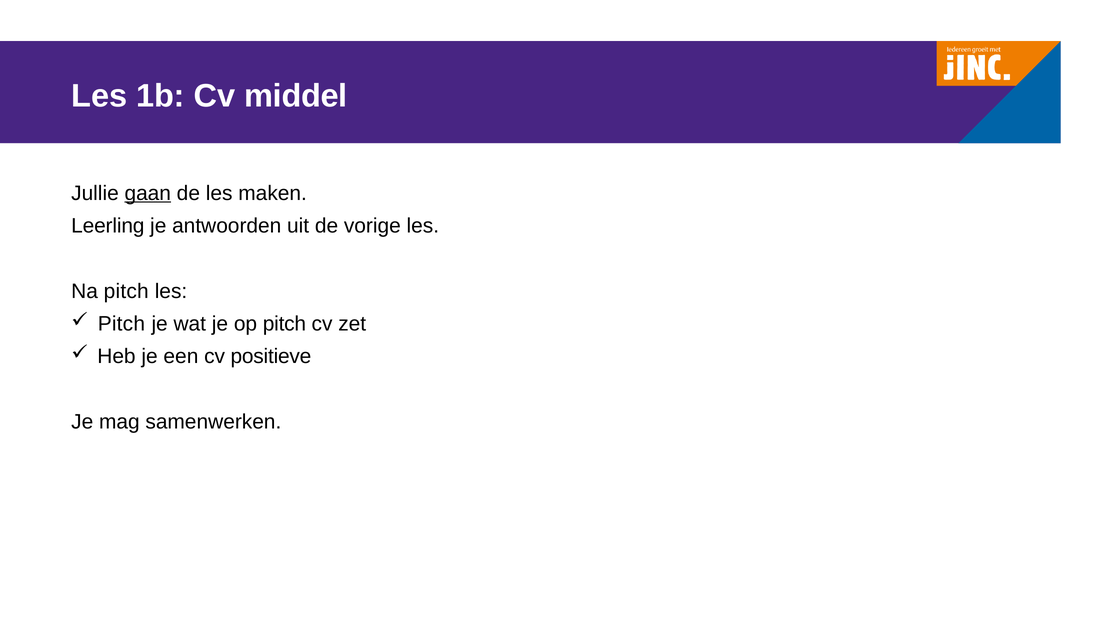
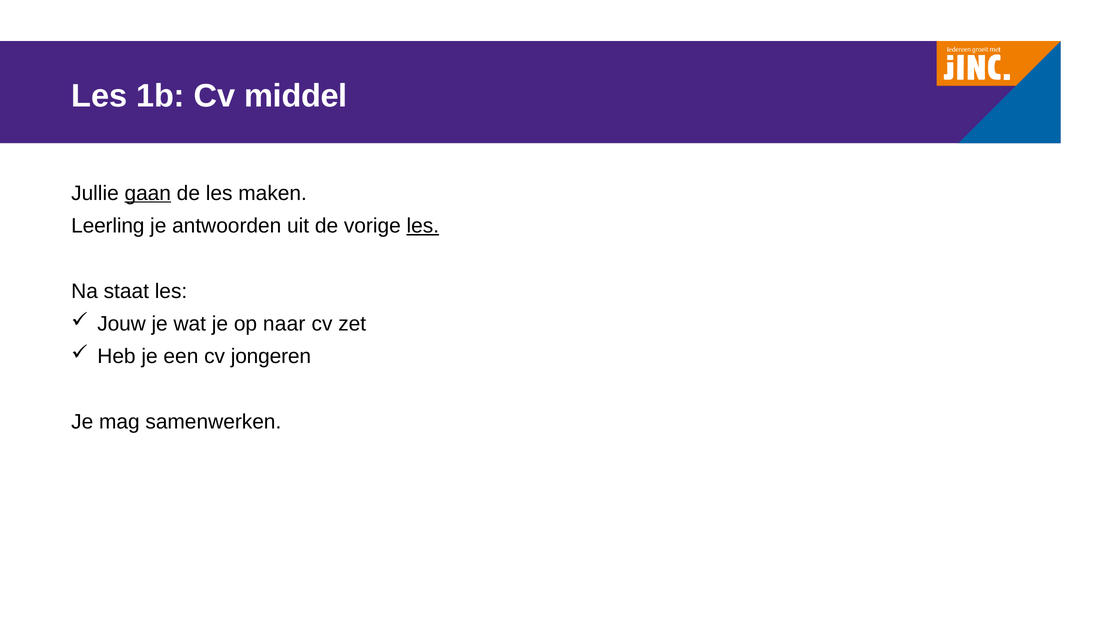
les at (423, 226) underline: none -> present
Na pitch: pitch -> staat
Pitch at (121, 324): Pitch -> Jouw
op pitch: pitch -> naar
positieve: positieve -> jongeren
